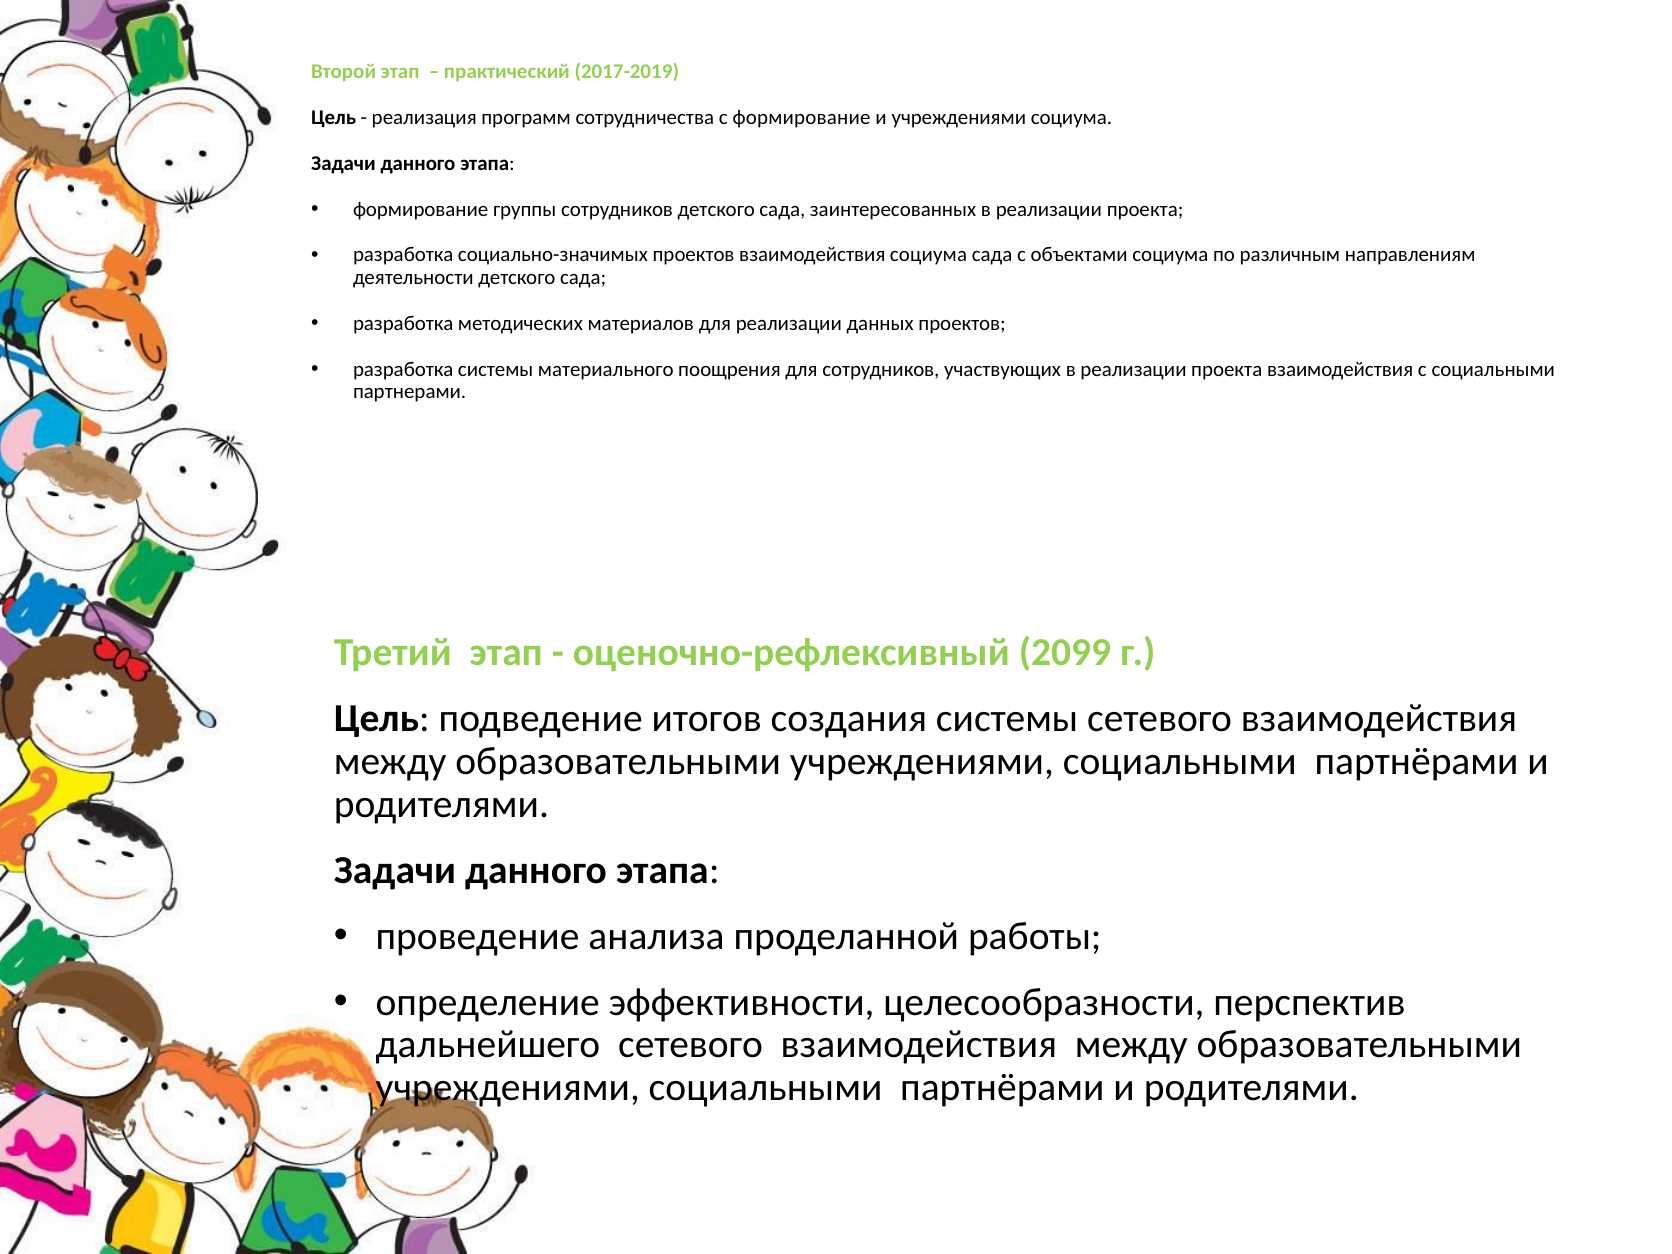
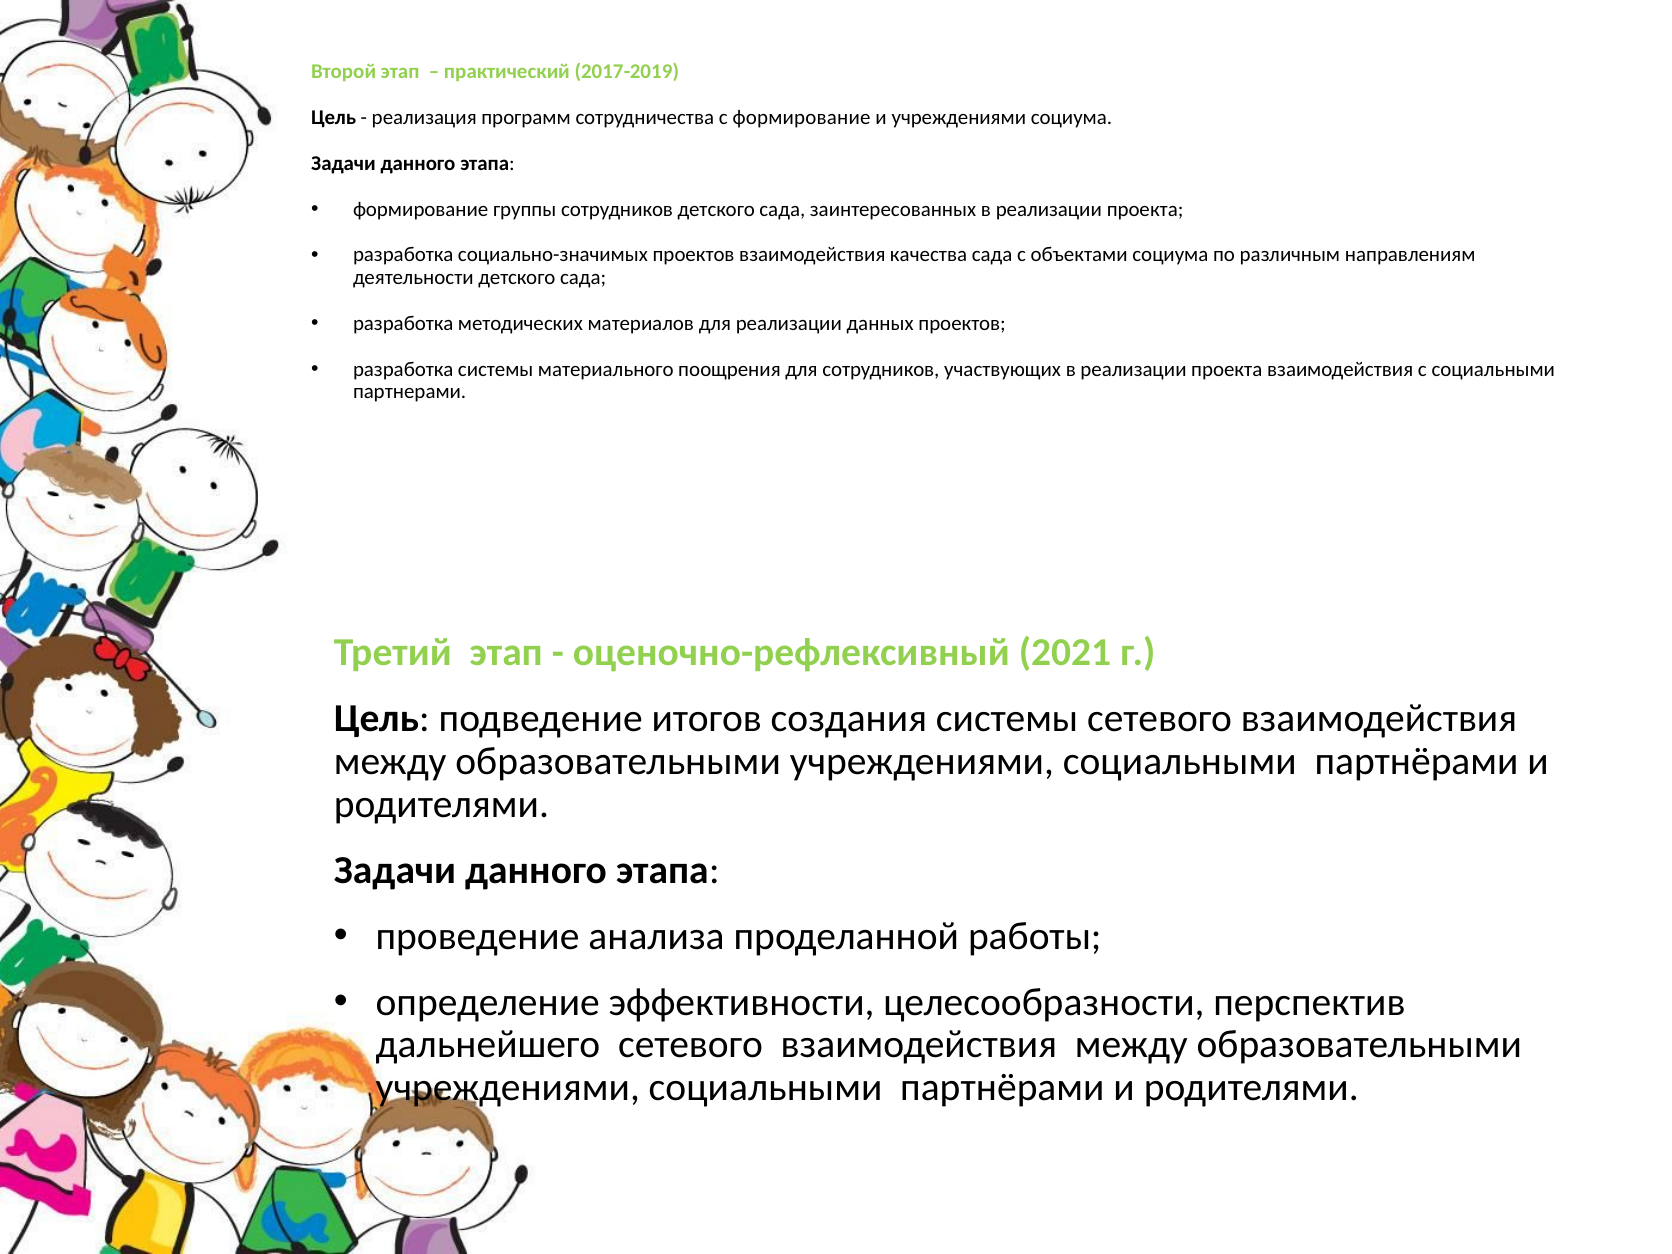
взаимодействия социума: социума -> качества
2099: 2099 -> 2021
